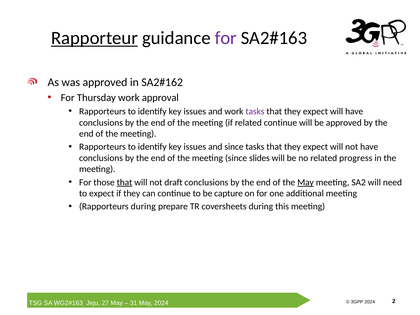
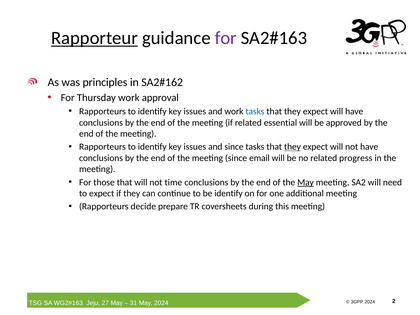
was approved: approved -> principles
tasks at (255, 111) colour: purple -> blue
related continue: continue -> essential
they at (292, 147) underline: none -> present
slides: slides -> email
that at (125, 182) underline: present -> none
draft: draft -> time
be capture: capture -> identify
Rapporteurs during: during -> decide
